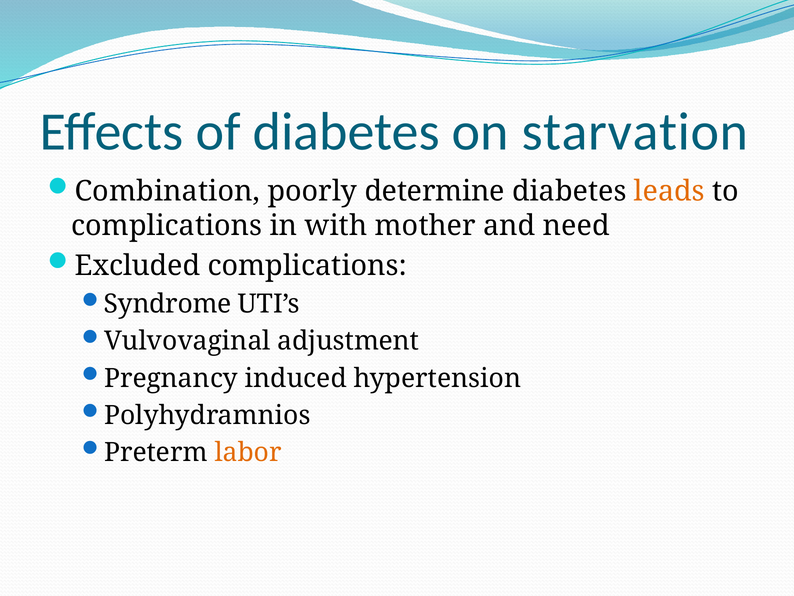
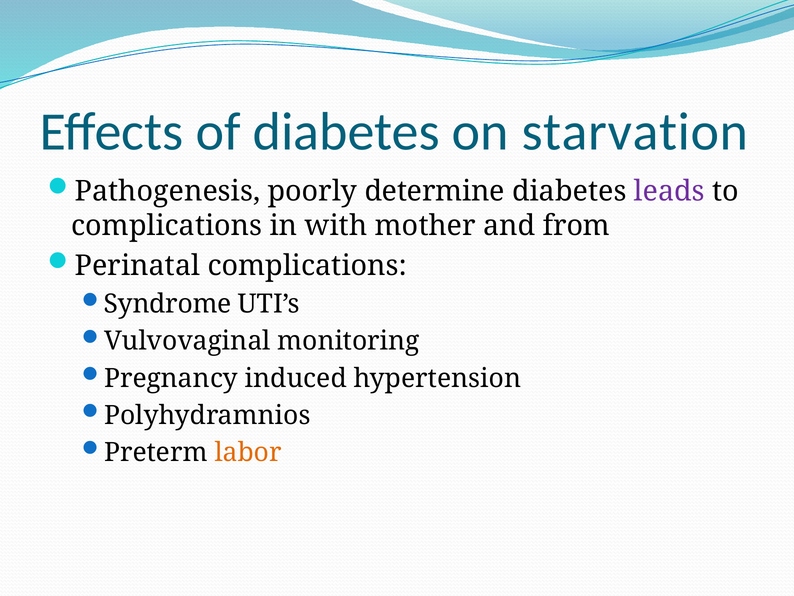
Combination: Combination -> Pathogenesis
leads colour: orange -> purple
need: need -> from
Excluded: Excluded -> Perinatal
adjustment: adjustment -> monitoring
